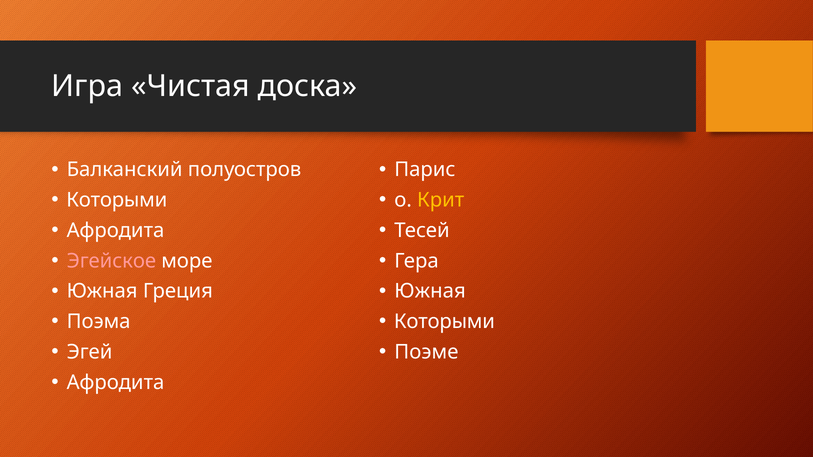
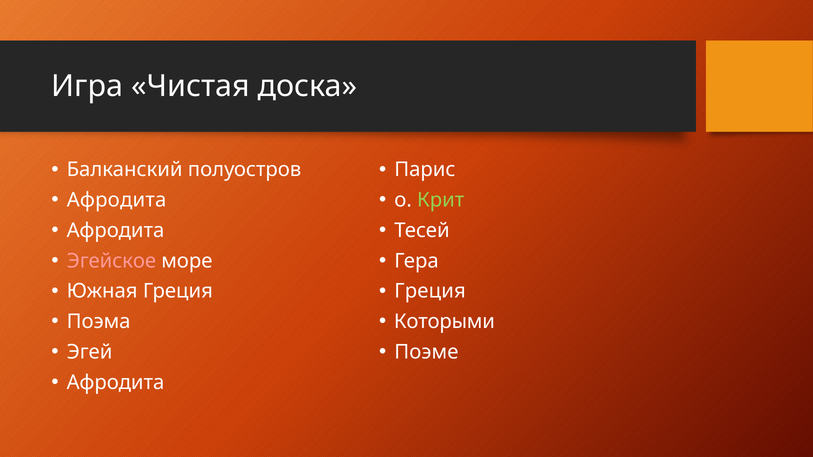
Которыми at (117, 200): Которыми -> Афродита
Крит colour: yellow -> light green
Южная at (430, 291): Южная -> Греция
